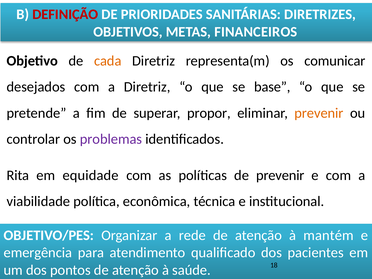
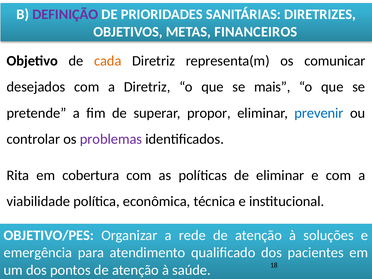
DEFINIÇÃO colour: red -> purple
base: base -> mais
prevenir at (319, 113) colour: orange -> blue
equidade: equidade -> cobertura
de prevenir: prevenir -> eliminar
mantém: mantém -> soluções
